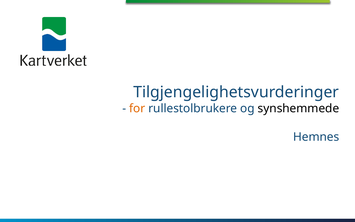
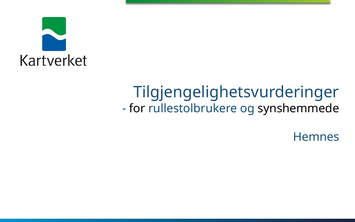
for colour: orange -> black
